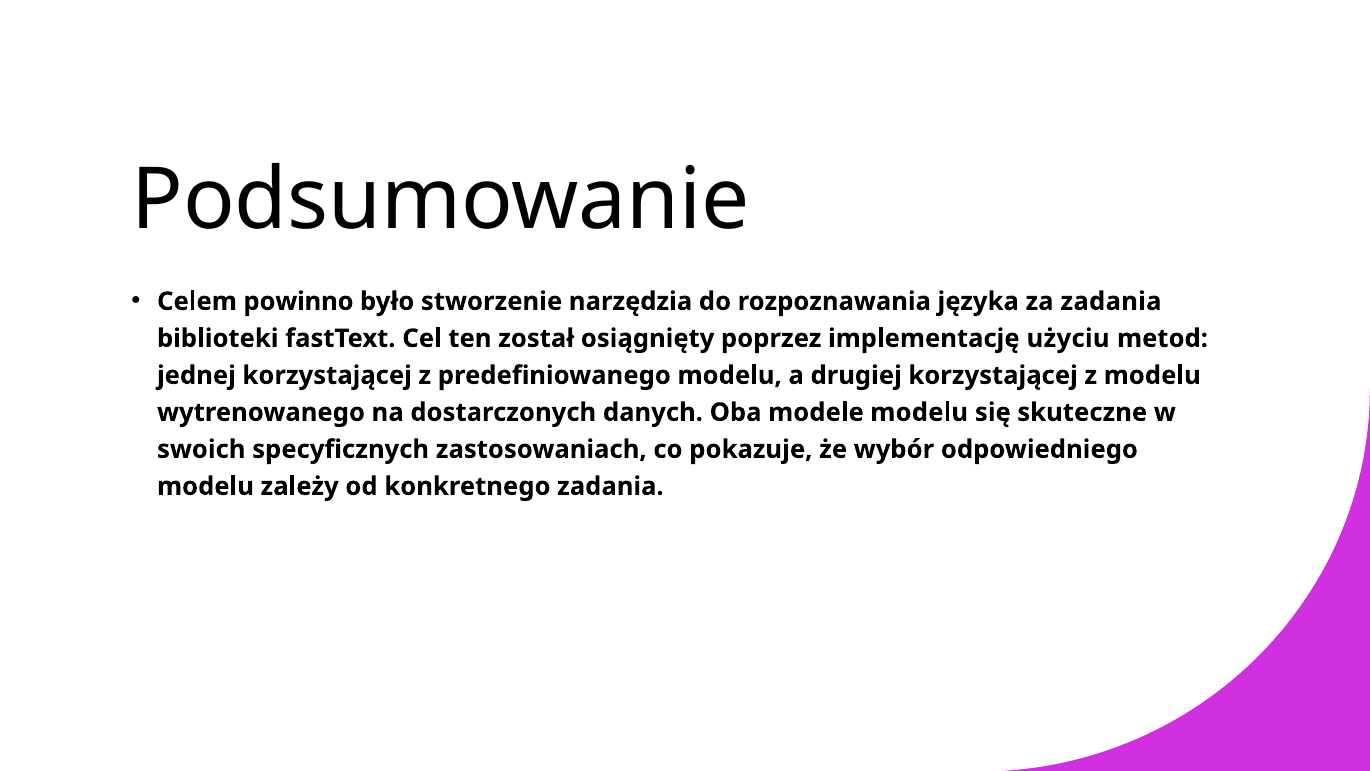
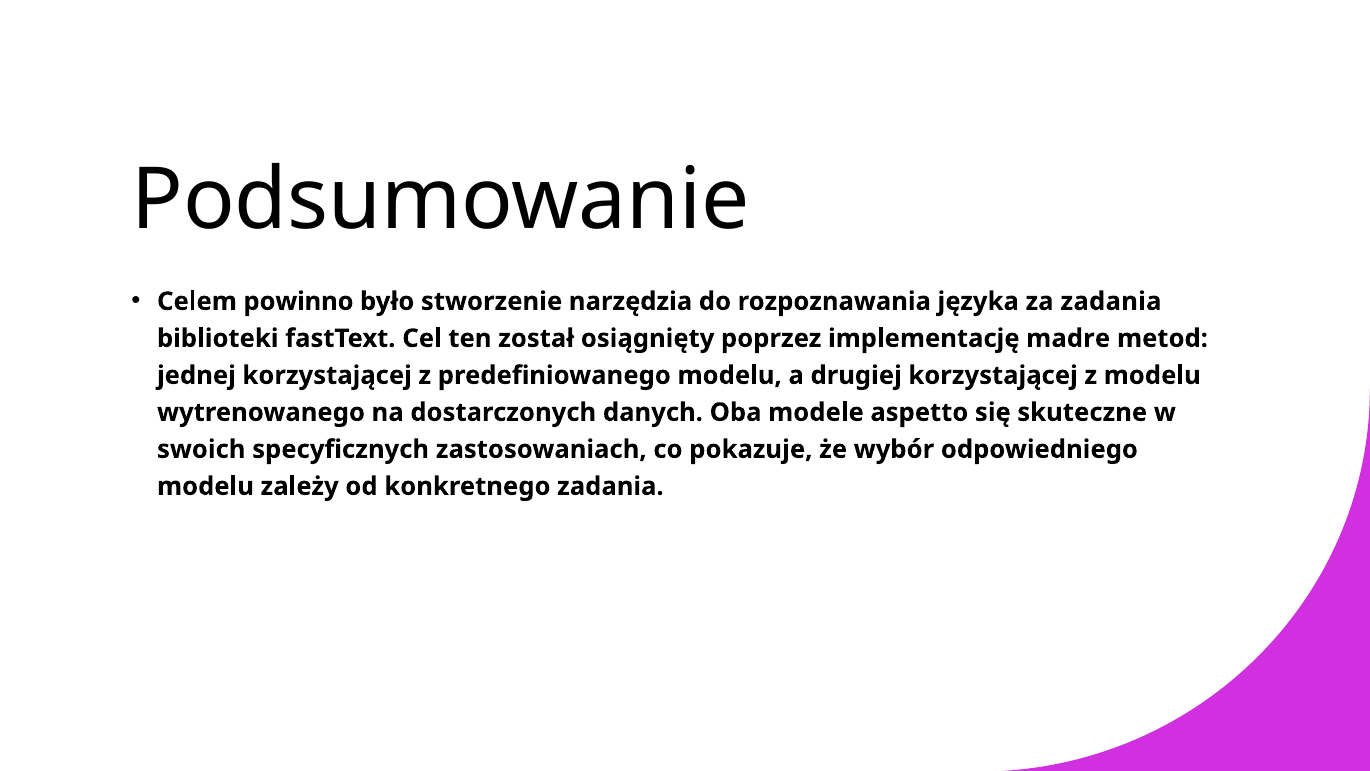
użyciu: użyciu -> madre
modele modelu: modelu -> aspetto
